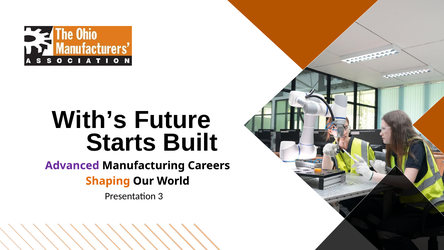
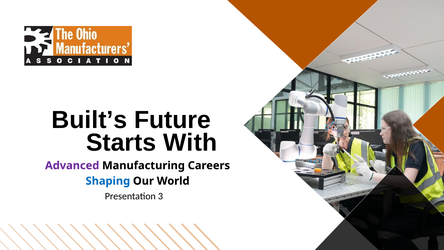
With’s: With’s -> Built’s
Built: Built -> With
Shaping colour: orange -> blue
